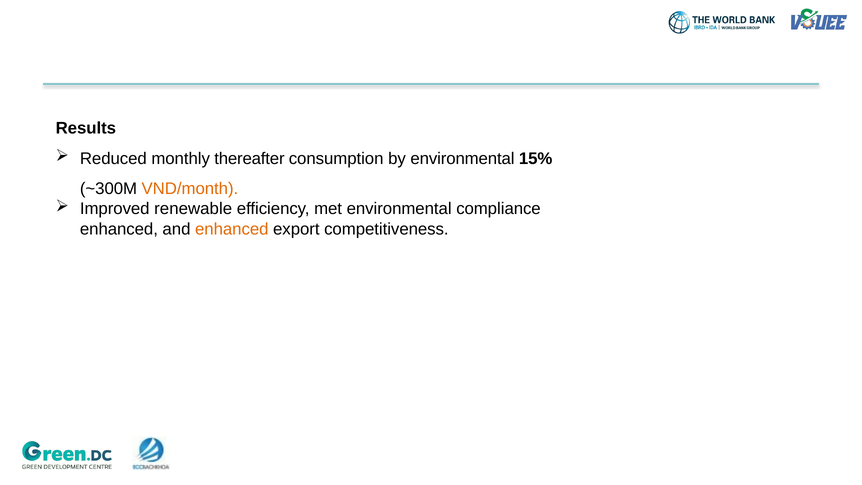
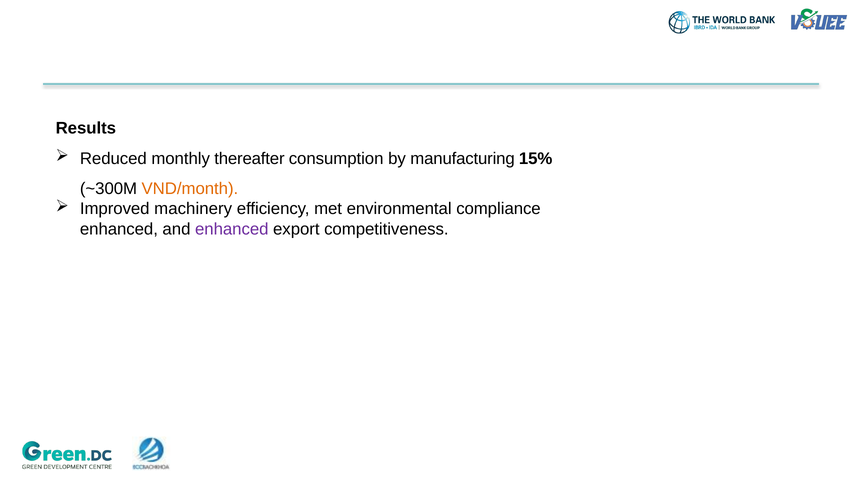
by environmental: environmental -> manufacturing
renewable: renewable -> machinery
enhanced at (232, 229) colour: orange -> purple
